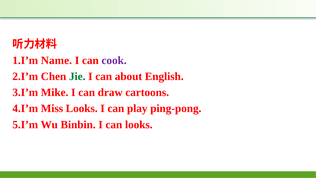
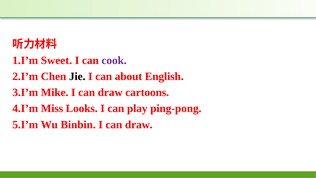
Name: Name -> Sweet
Jie colour: green -> black
Binbin I can looks: looks -> draw
